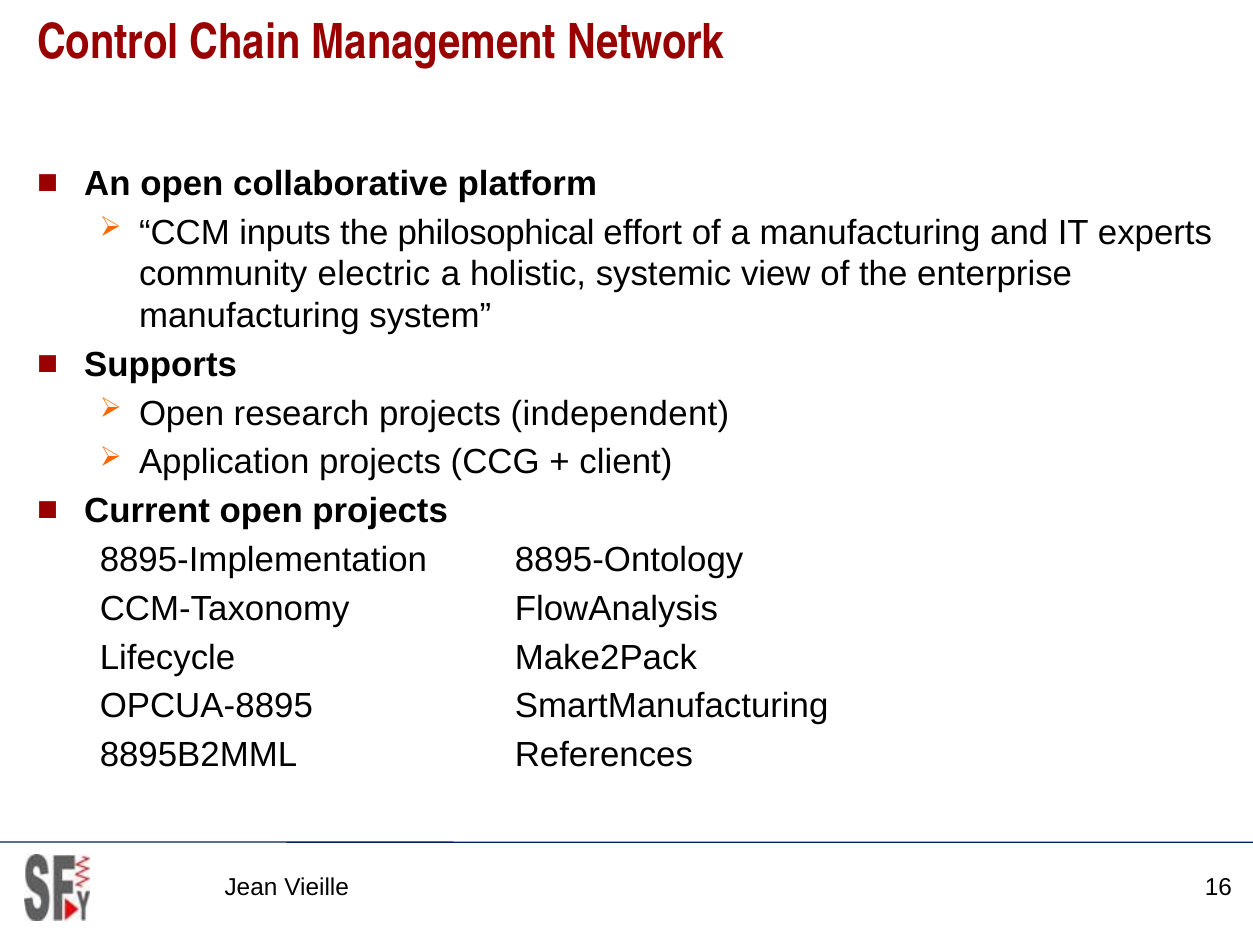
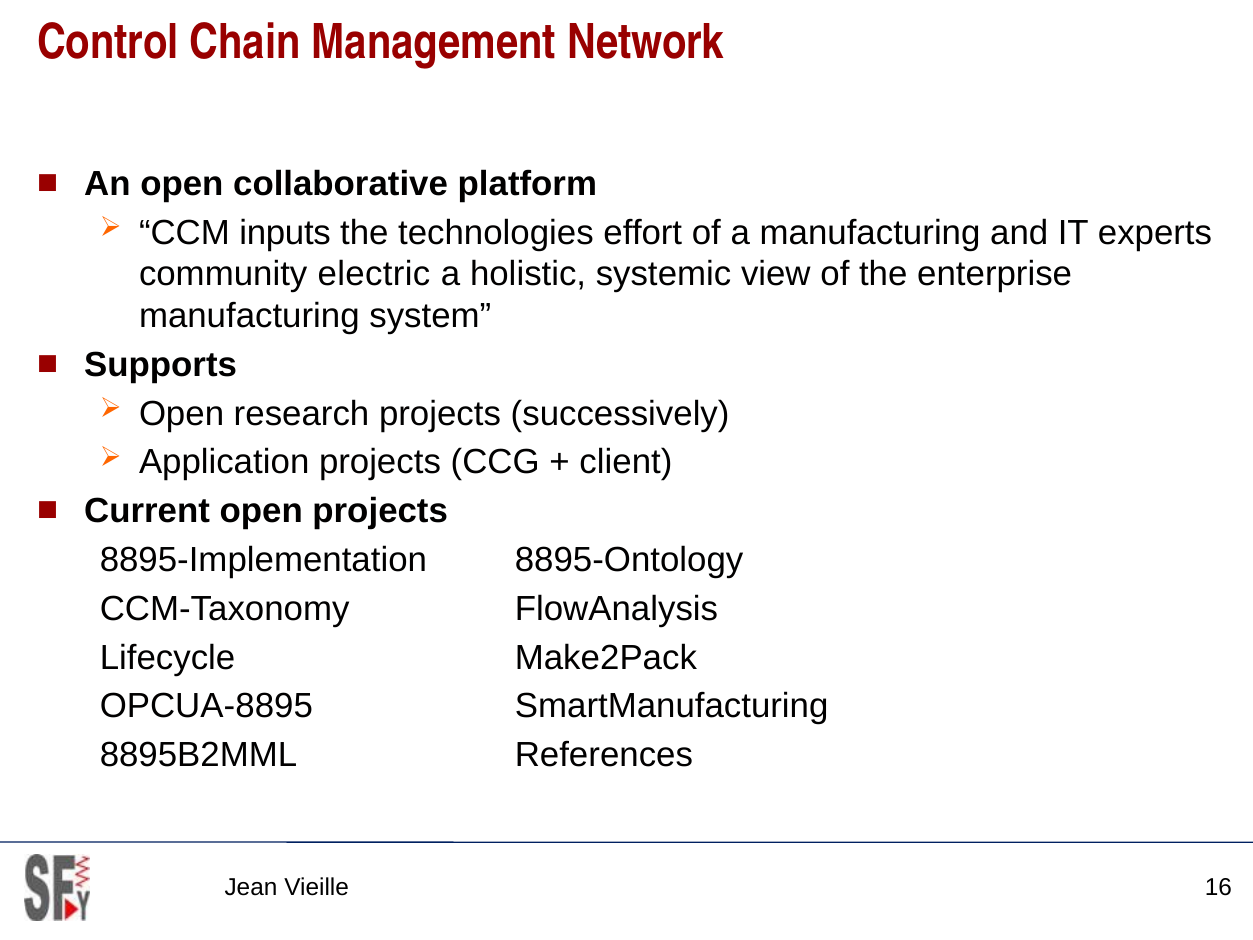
philosophical: philosophical -> technologies
independent: independent -> successively
